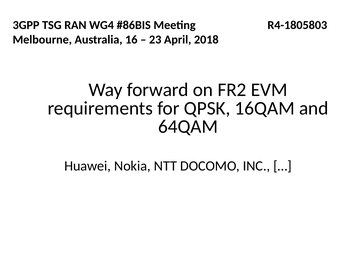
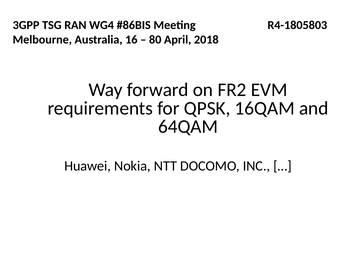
23: 23 -> 80
